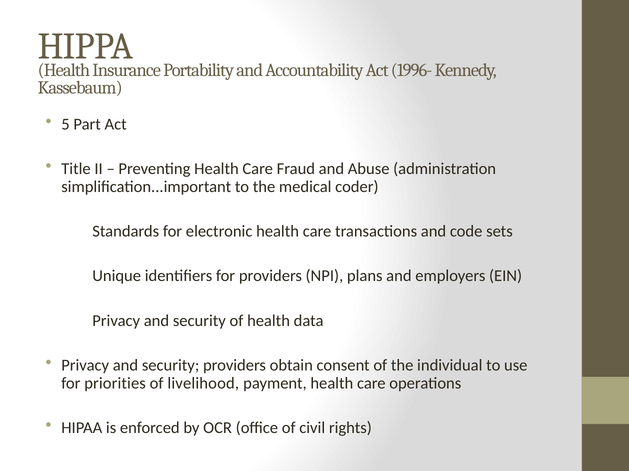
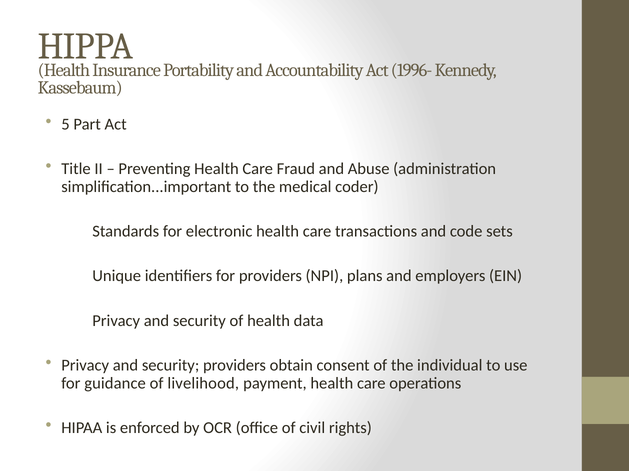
priorities: priorities -> guidance
